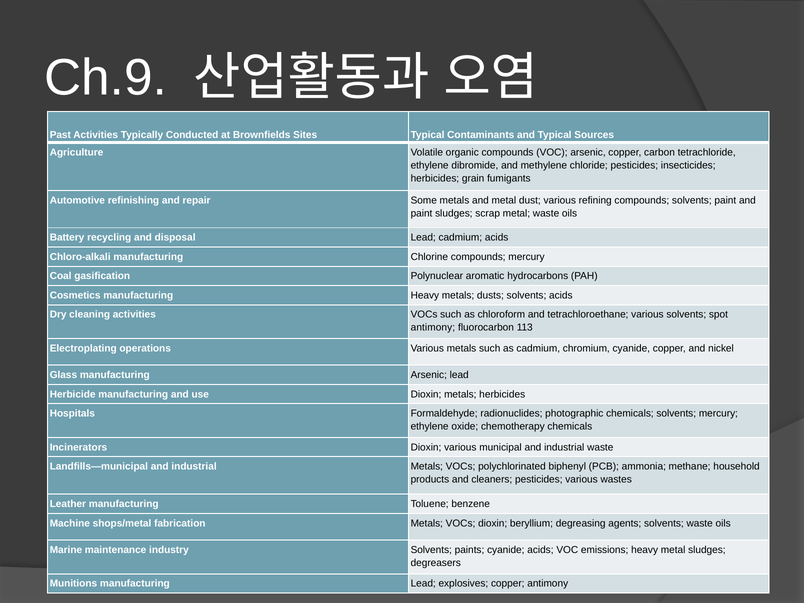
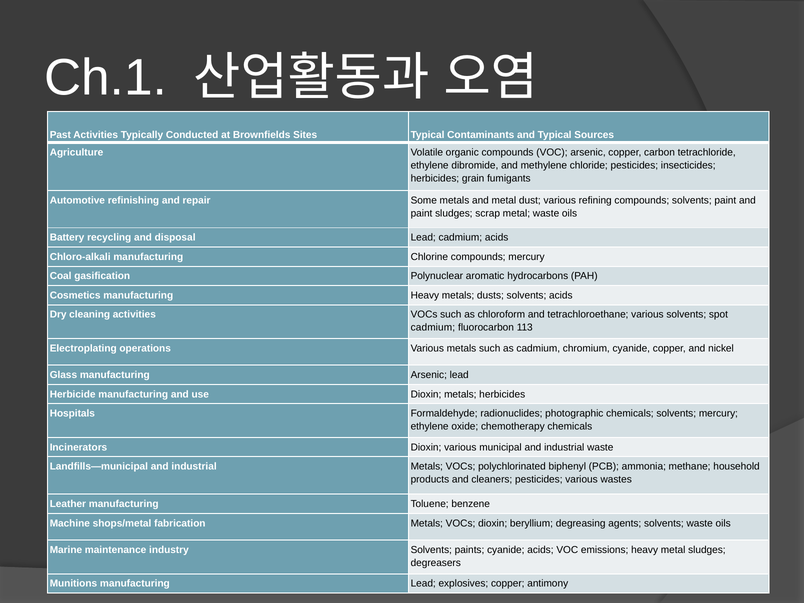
Ch.9: Ch.9 -> Ch.1
antimony at (433, 328): antimony -> cadmium
